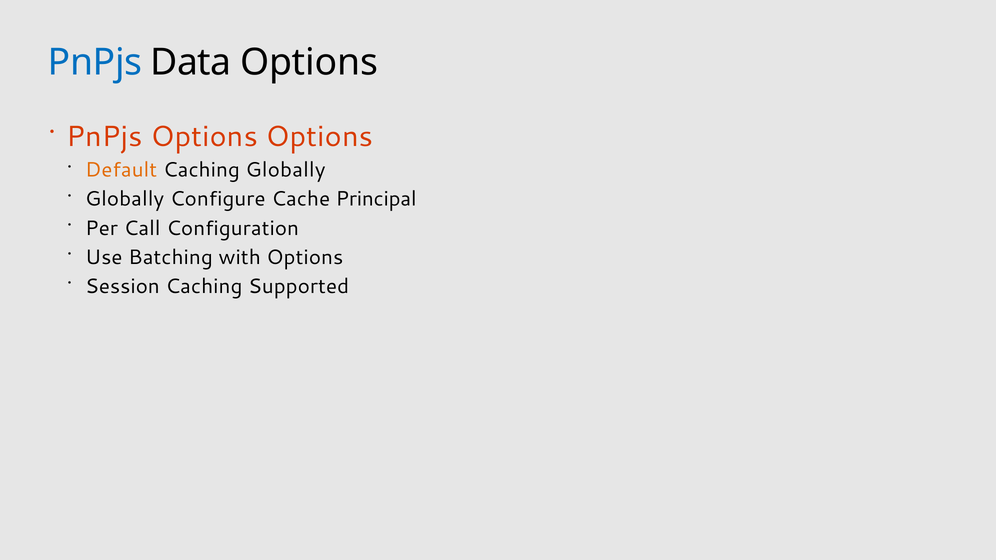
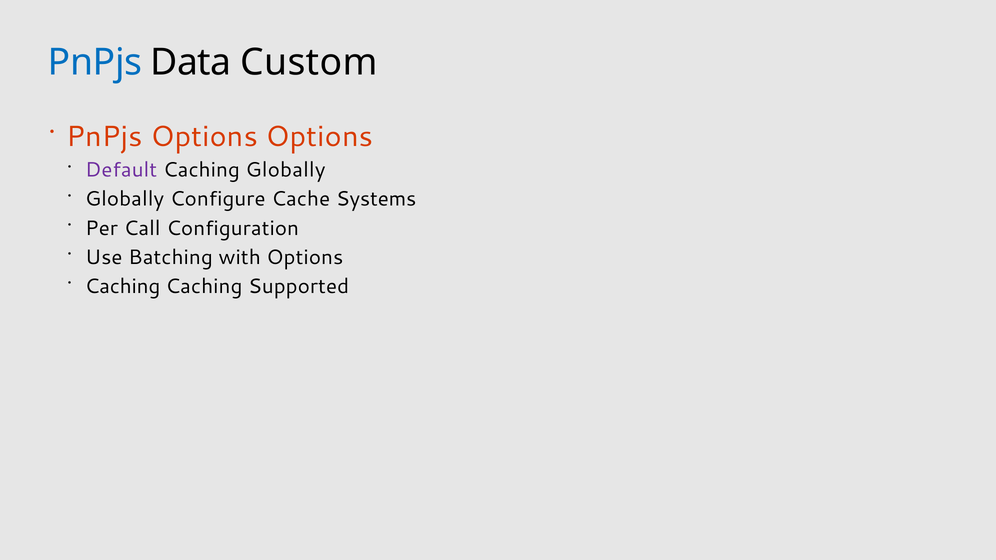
Data Options: Options -> Custom
Default colour: orange -> purple
Principal: Principal -> Systems
Session at (122, 286): Session -> Caching
